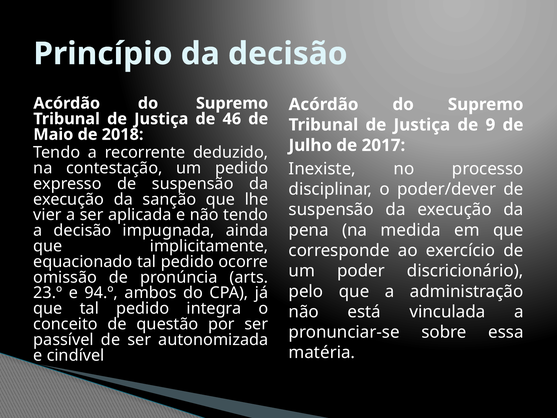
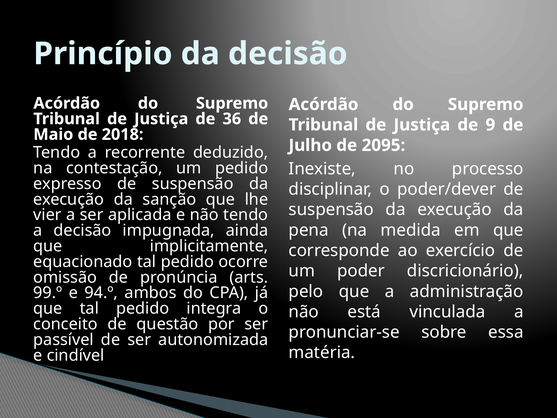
46: 46 -> 36
2017: 2017 -> 2095
23.º: 23.º -> 99.º
